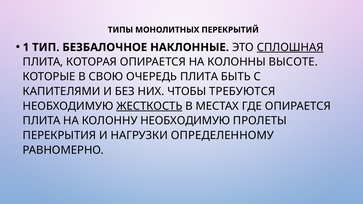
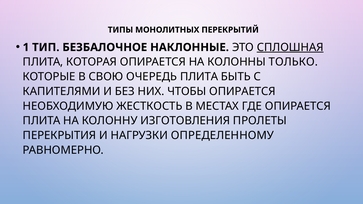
ВЫСОТЕ: ВЫСОТЕ -> ТОЛЬКО
ЧТОБЫ ТРЕБУЮТСЯ: ТРЕБУЮТСЯ -> ОПИРАЕТСЯ
ЖЕСТКОСТЬ underline: present -> none
КОЛОННУ НЕОБХОДИМУЮ: НЕОБХОДИМУЮ -> ИЗГОТОВЛЕНИЯ
